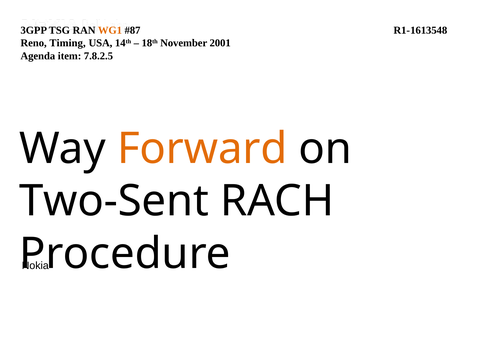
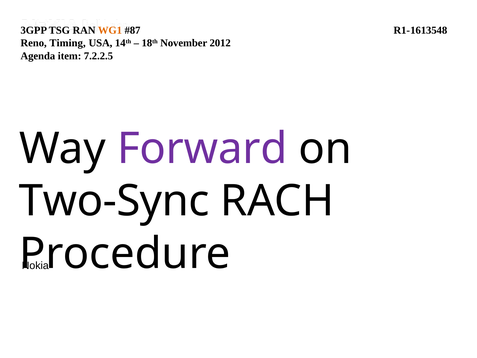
2001: 2001 -> 2012
7.8.2.5: 7.8.2.5 -> 7.2.2.5
Forward colour: orange -> purple
Two-Sent: Two-Sent -> Two-Sync
